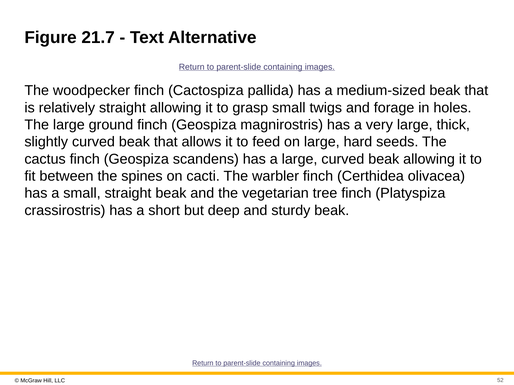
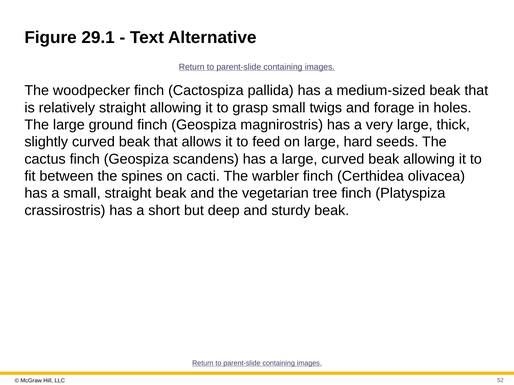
21.7: 21.7 -> 29.1
